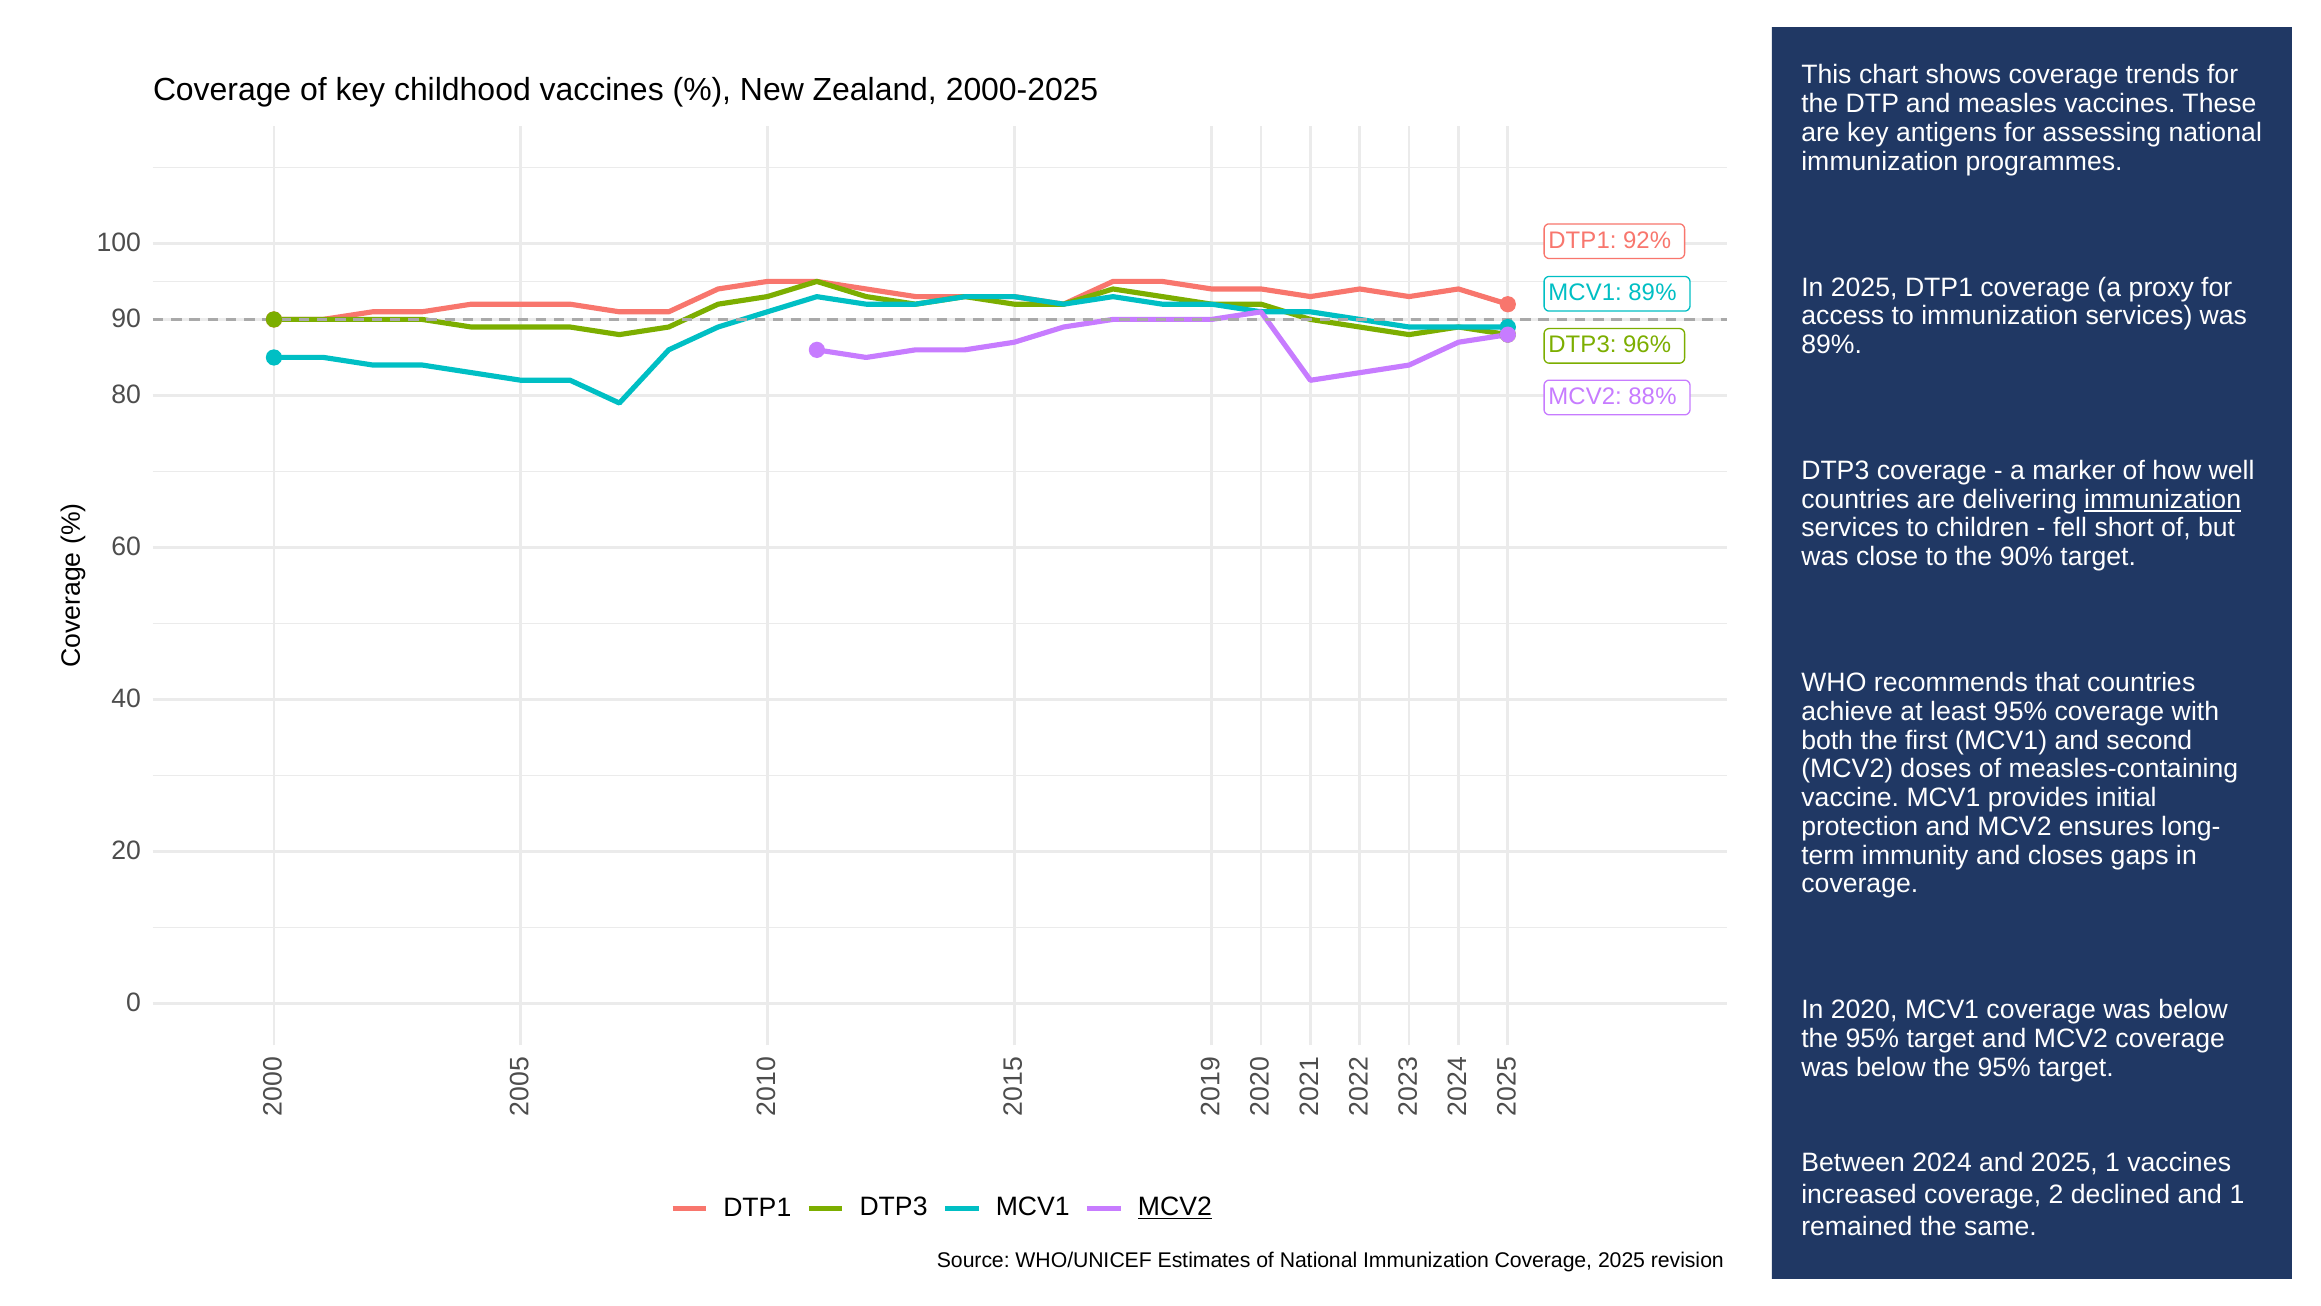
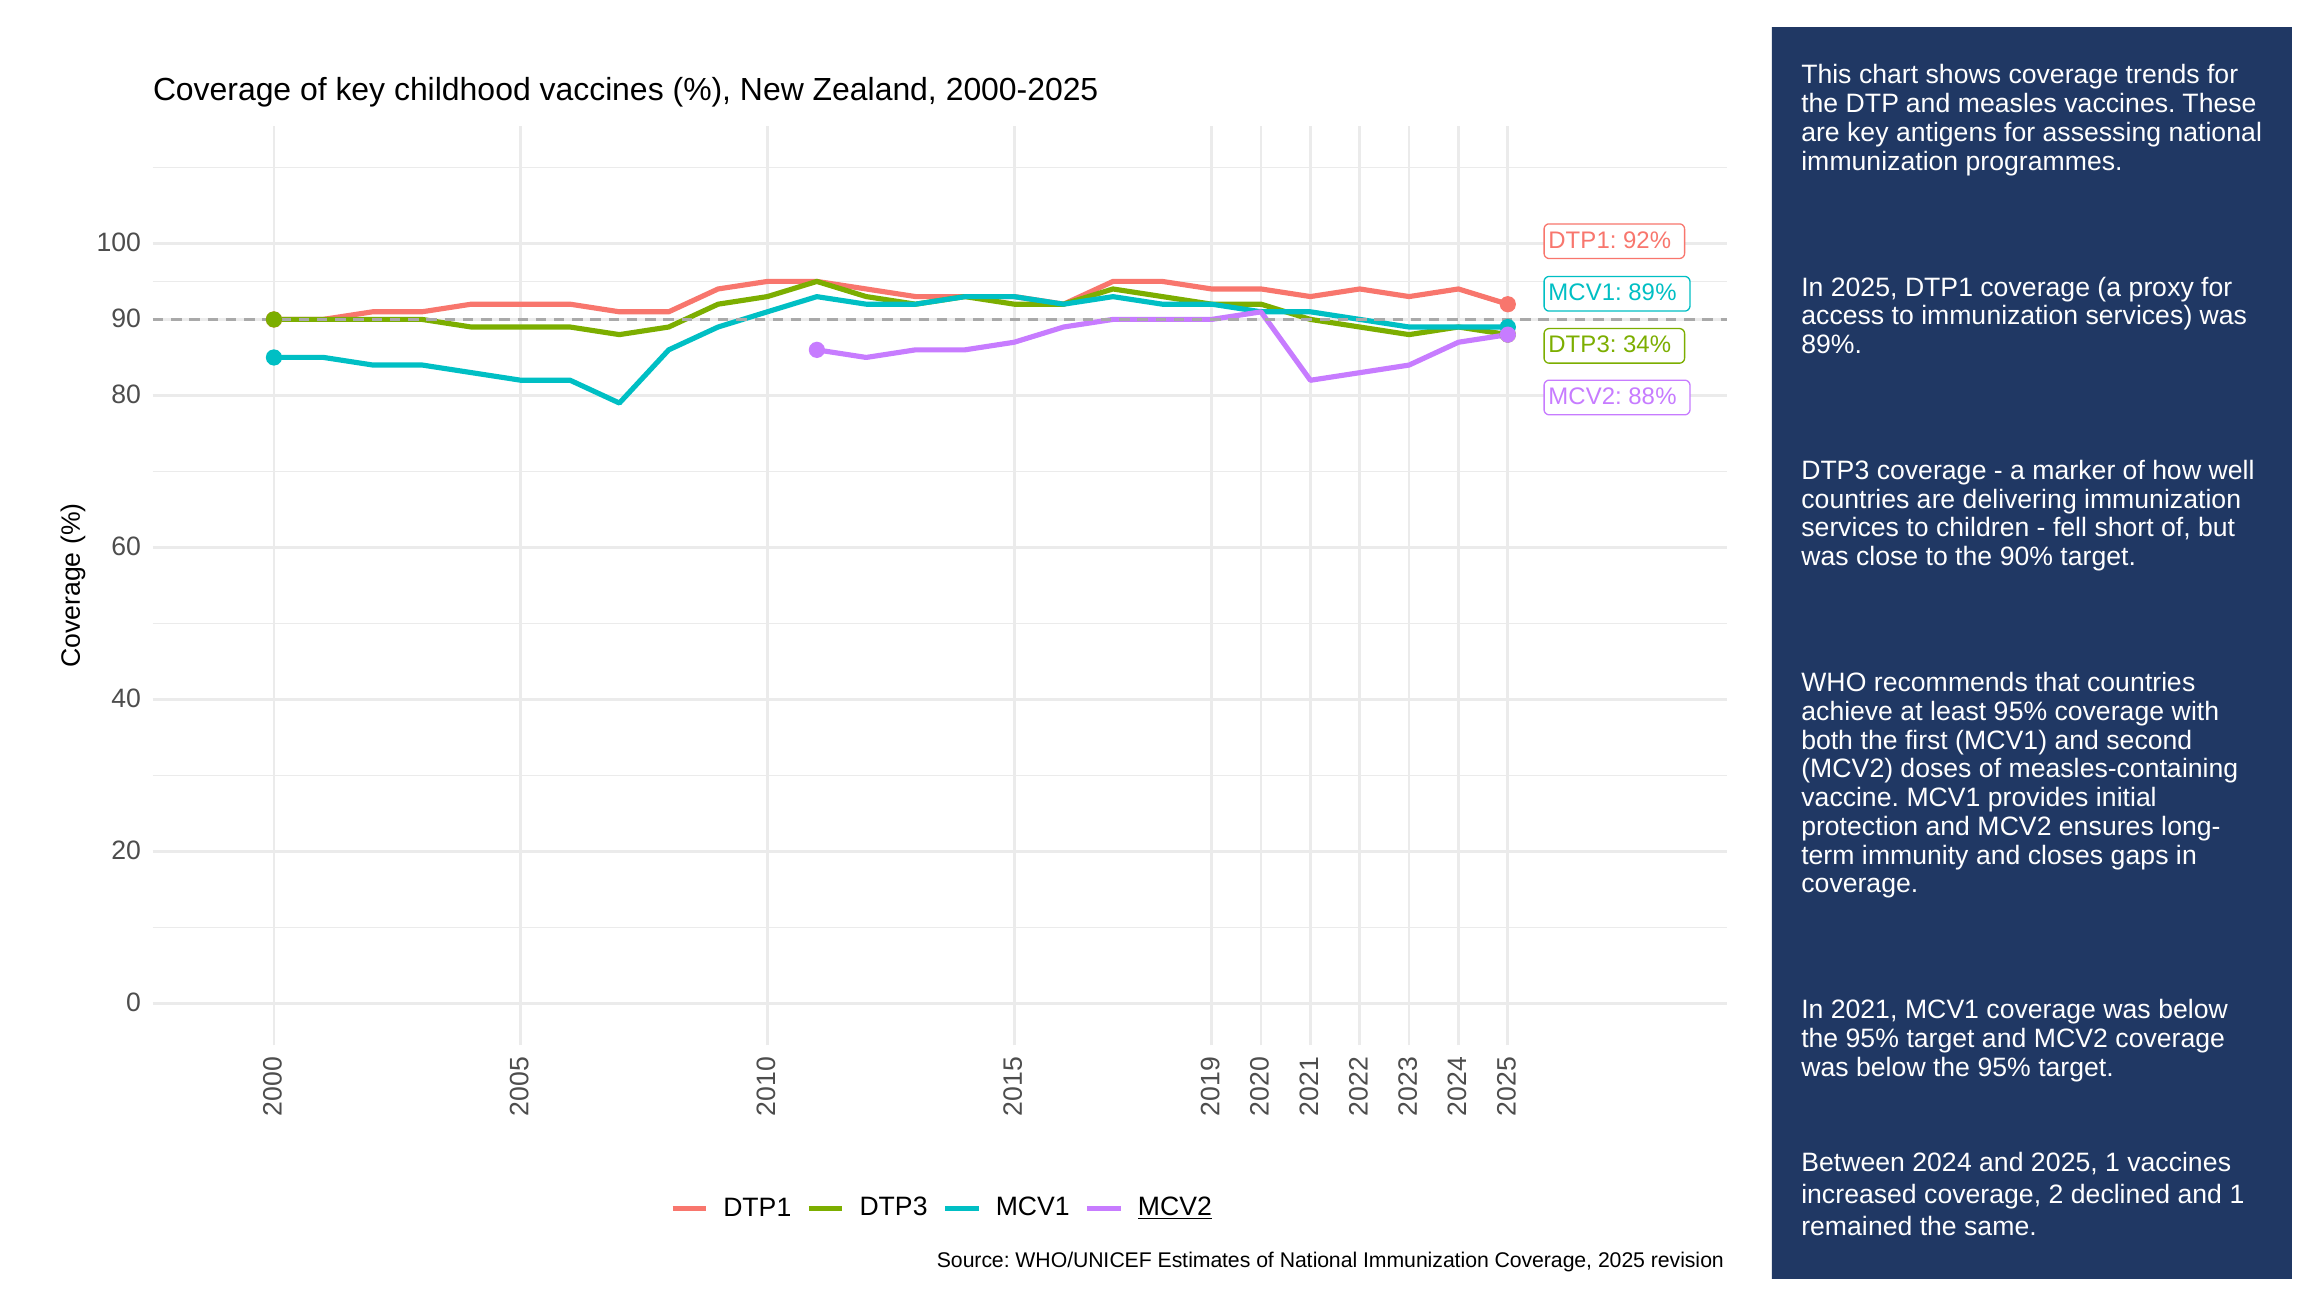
96%: 96% -> 34%
immunization at (2163, 499) underline: present -> none
2020: 2020 -> 2021
